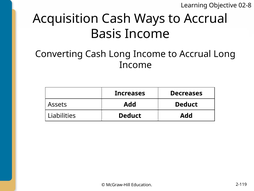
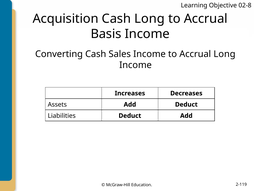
Cash Ways: Ways -> Long
Cash Long: Long -> Sales
